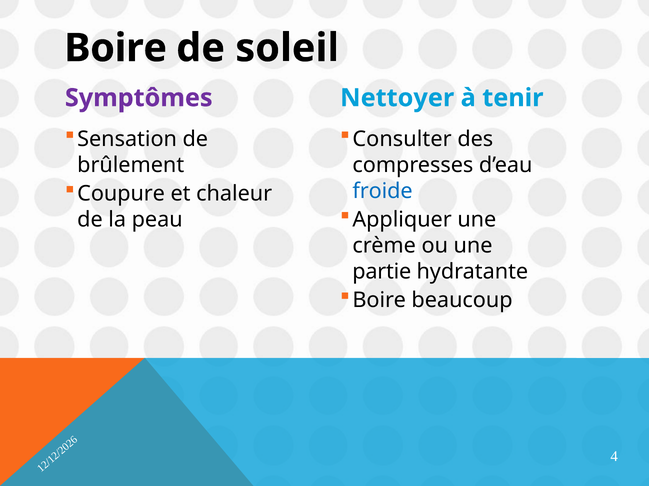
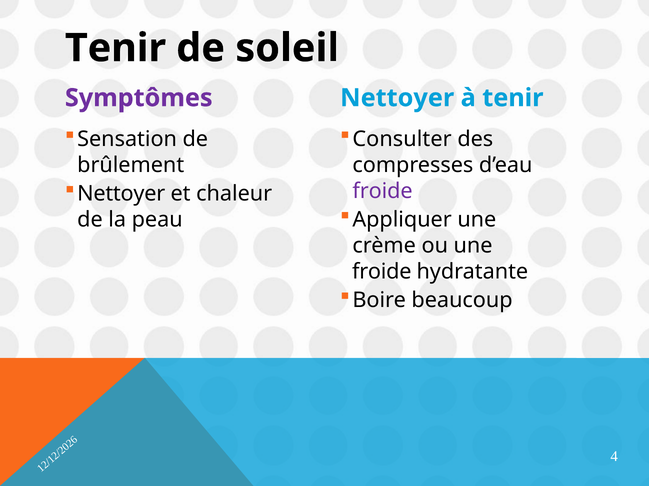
Boire at (116, 48): Boire -> Tenir
Coupure at (121, 194): Coupure -> Nettoyer
froide at (383, 191) colour: blue -> purple
partie at (382, 272): partie -> froide
